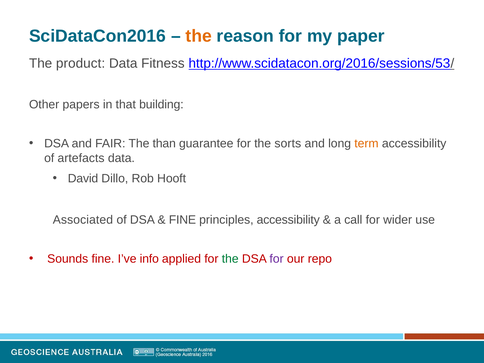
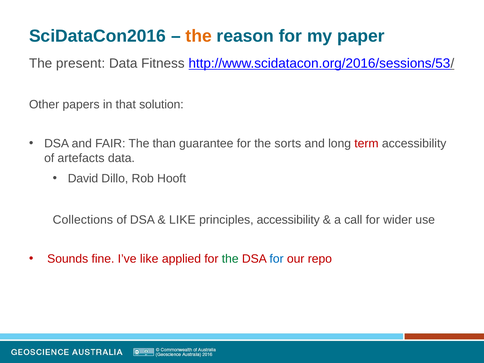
product: product -> present
building: building -> solution
term colour: orange -> red
Associated: Associated -> Collections
FINE at (182, 220): FINE -> LIKE
I’ve info: info -> like
for at (277, 259) colour: purple -> blue
